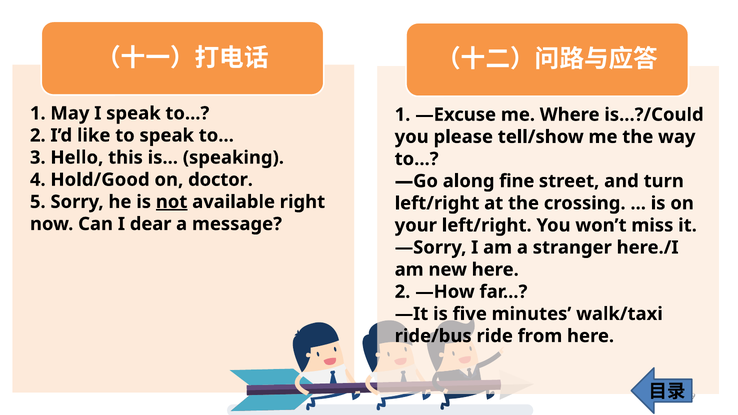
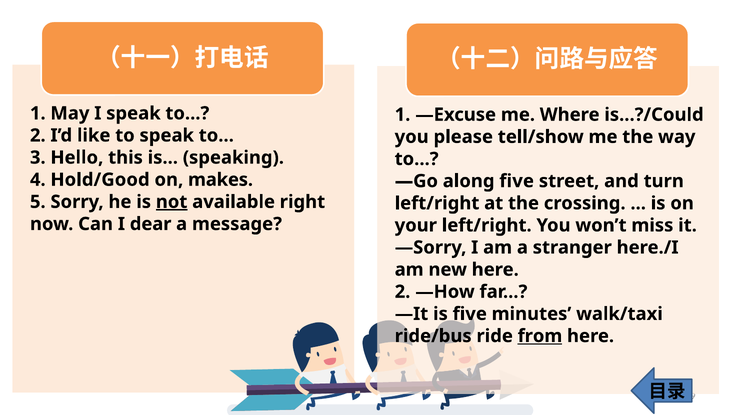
doctor: doctor -> makes
along fine: fine -> five
from underline: none -> present
